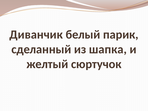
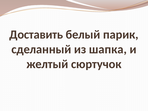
Диванчик: Диванчик -> Доставить
